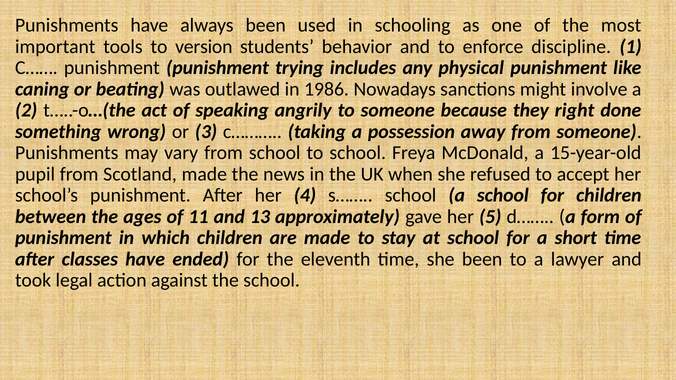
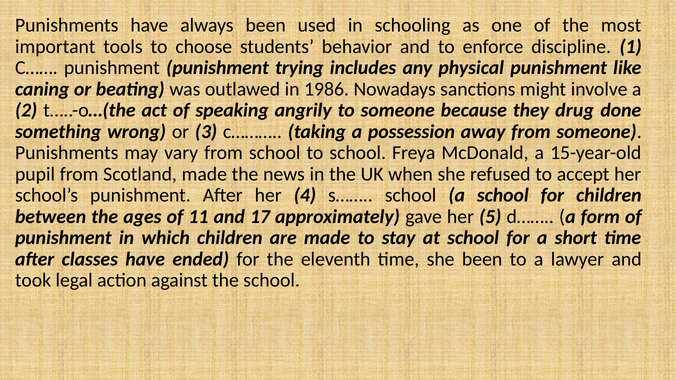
version: version -> choose
right: right -> drug
13: 13 -> 17
